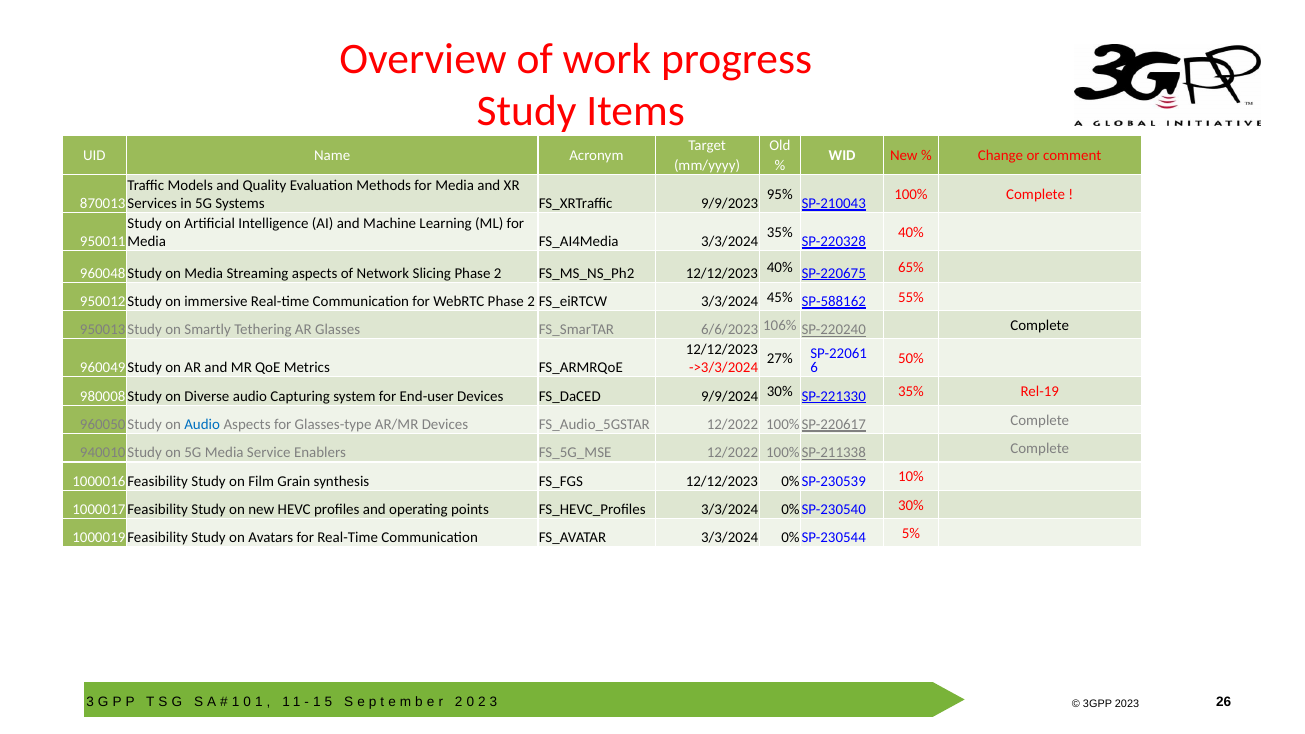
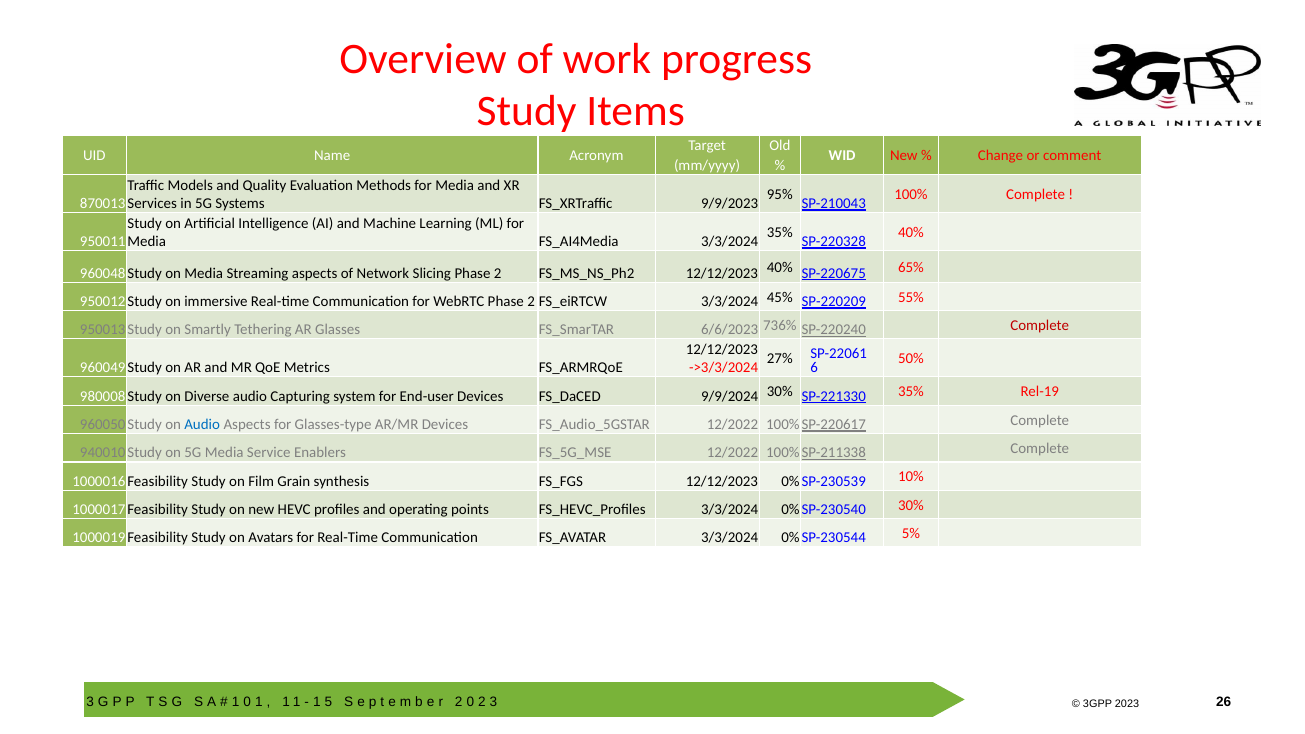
SP-588162: SP-588162 -> SP-220209
106%: 106% -> 736%
Complete at (1040, 326) colour: black -> red
